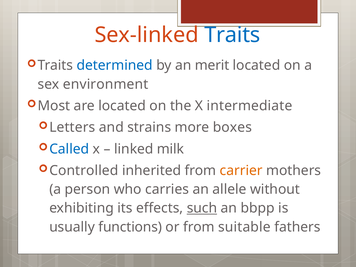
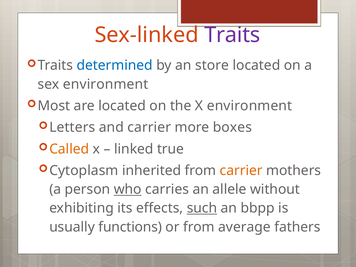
Traits at (232, 35) colour: blue -> purple
merit: merit -> store
X intermediate: intermediate -> environment
and strains: strains -> carrier
Called colour: blue -> orange
milk: milk -> true
Controlled: Controlled -> Cytoplasm
who underline: none -> present
suitable: suitable -> average
